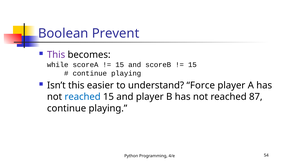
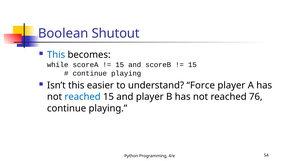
Prevent: Prevent -> Shutout
This at (56, 55) colour: purple -> blue
87: 87 -> 76
